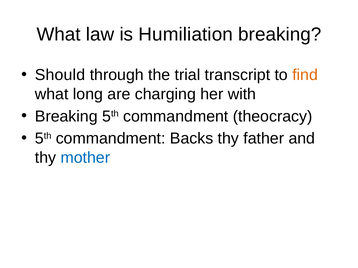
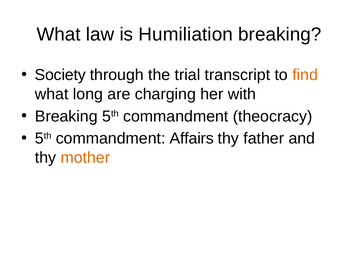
Should: Should -> Society
Backs: Backs -> Affairs
mother colour: blue -> orange
